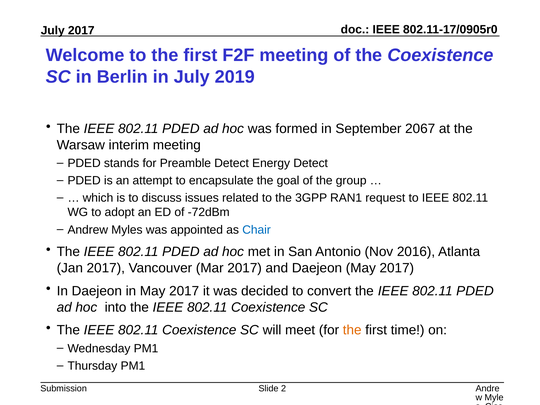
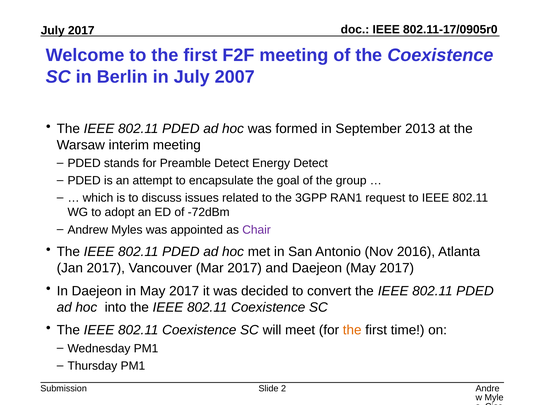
2019: 2019 -> 2007
2067: 2067 -> 2013
Chair colour: blue -> purple
